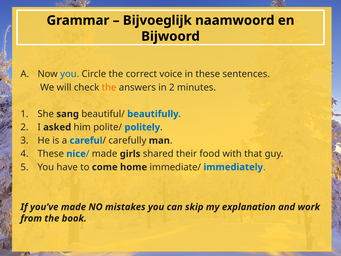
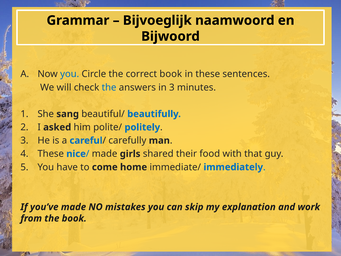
correct voice: voice -> book
the at (109, 87) colour: orange -> blue
in 2: 2 -> 3
